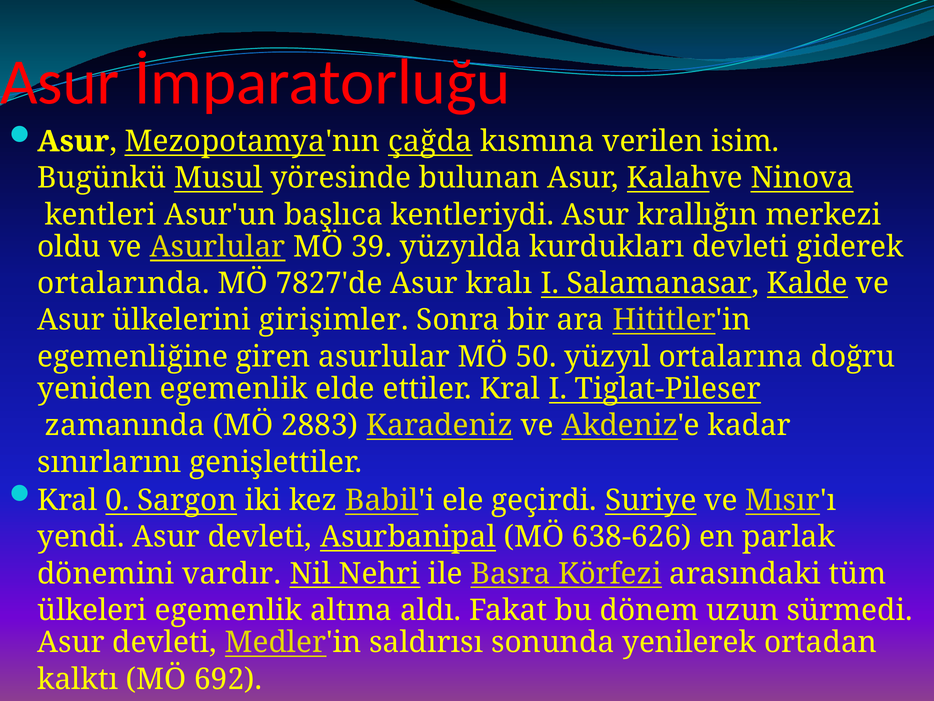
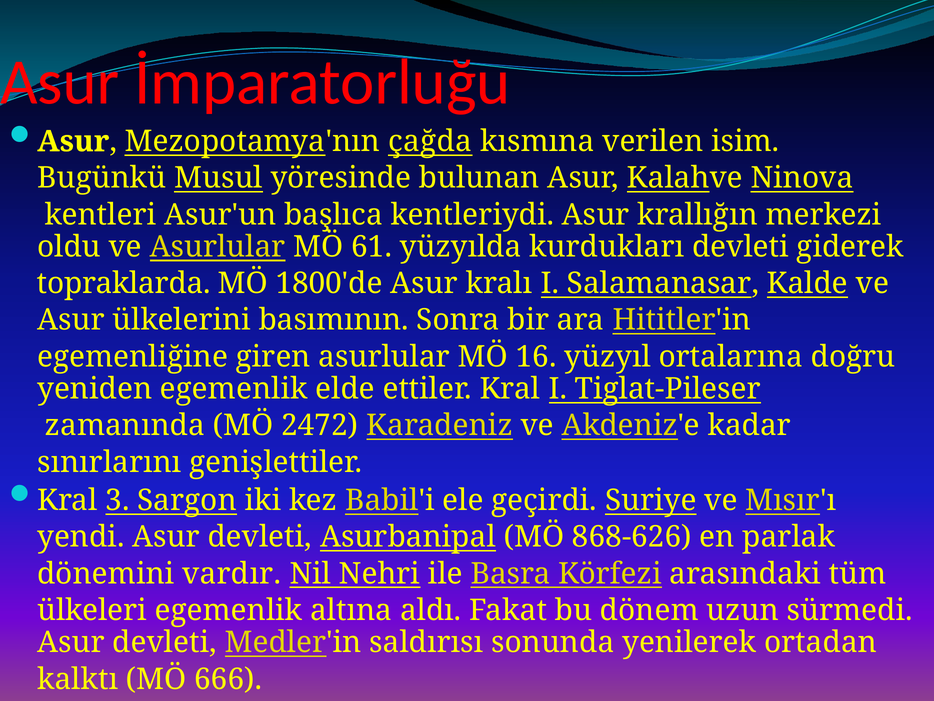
39: 39 -> 61
ortalarında: ortalarında -> topraklarda
7827'de: 7827'de -> 1800'de
girişimler: girişimler -> basımının
50: 50 -> 16
2883: 2883 -> 2472
0: 0 -> 3
638-626: 638-626 -> 868-626
692: 692 -> 666
